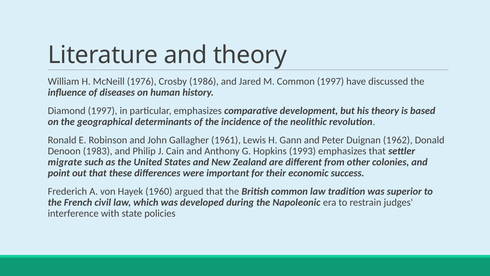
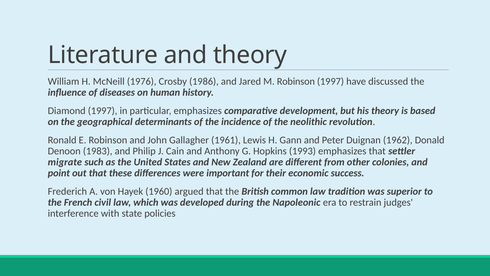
M Common: Common -> Robinson
